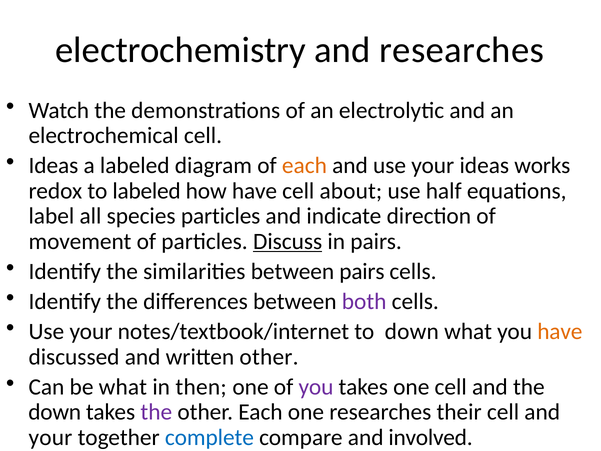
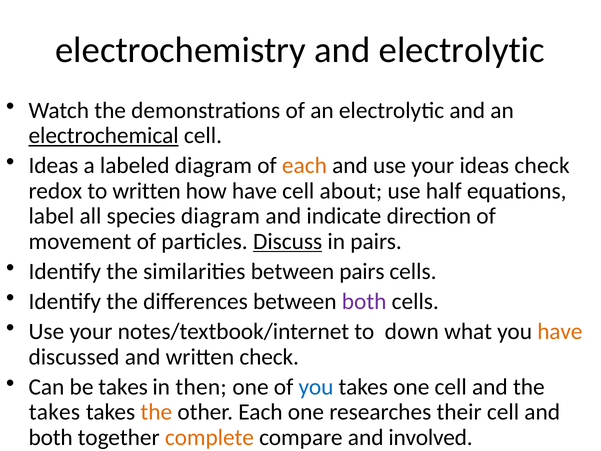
and researches: researches -> electrolytic
electrochemical underline: none -> present
ideas works: works -> check
to labeled: labeled -> written
species particles: particles -> diagram
written other: other -> check
be what: what -> takes
you at (316, 387) colour: purple -> blue
down at (55, 412): down -> takes
the at (156, 412) colour: purple -> orange
your at (50, 437): your -> both
complete colour: blue -> orange
